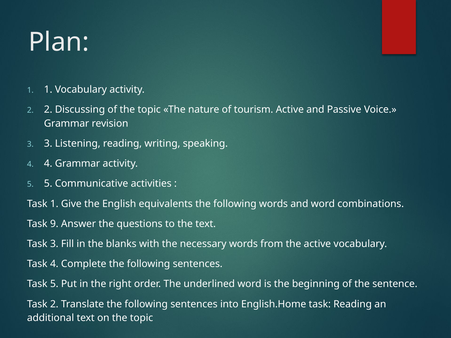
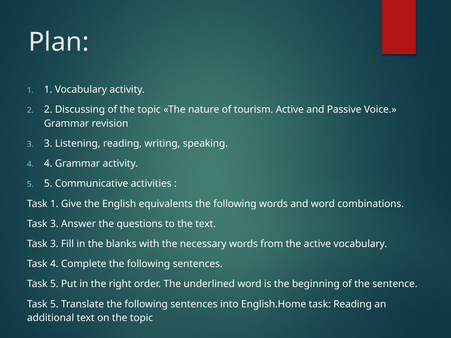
9 at (54, 224): 9 -> 3
2 at (54, 304): 2 -> 5
